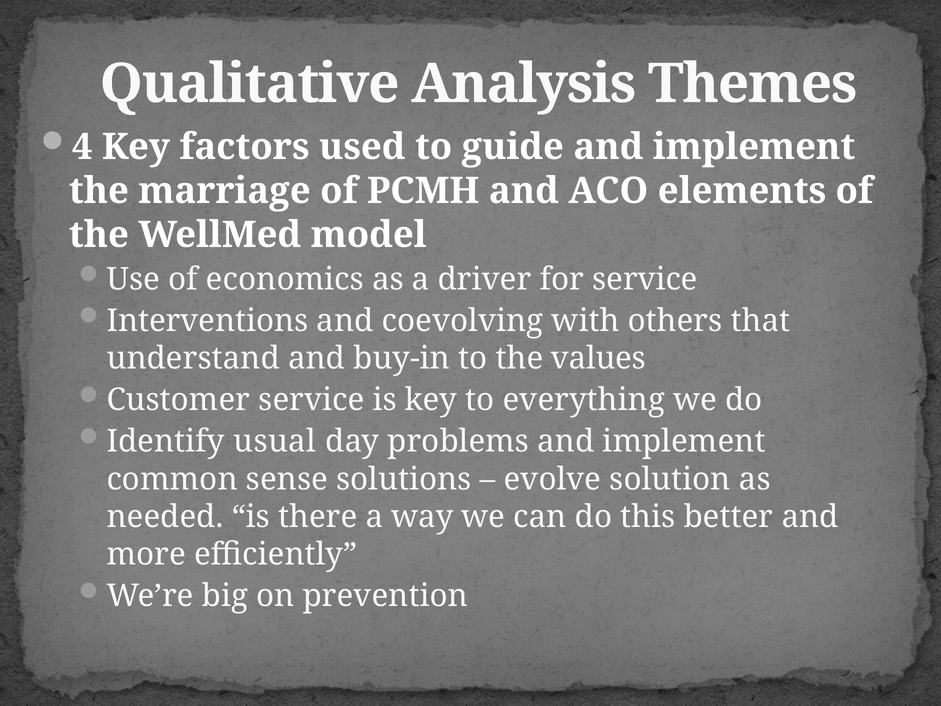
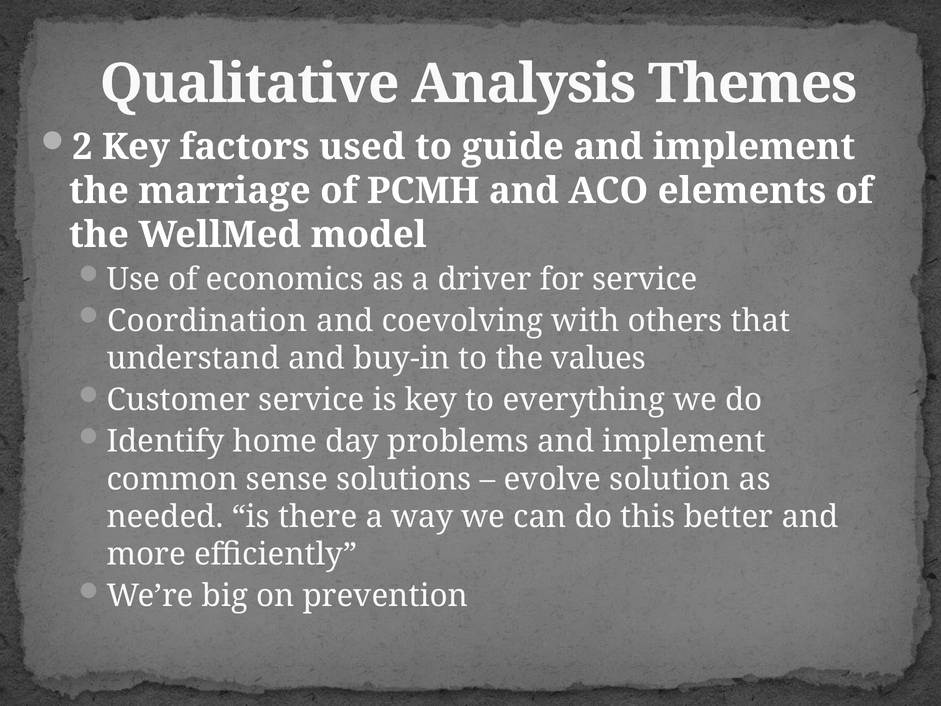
4: 4 -> 2
Interventions: Interventions -> Coordination
usual: usual -> home
